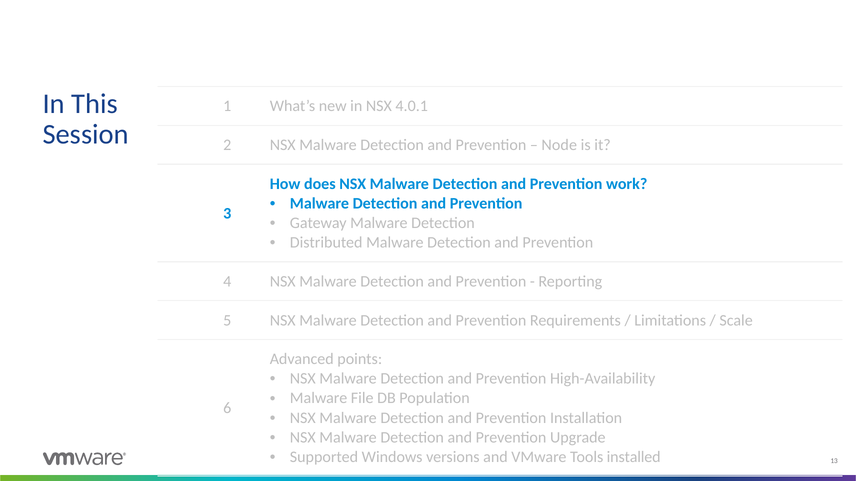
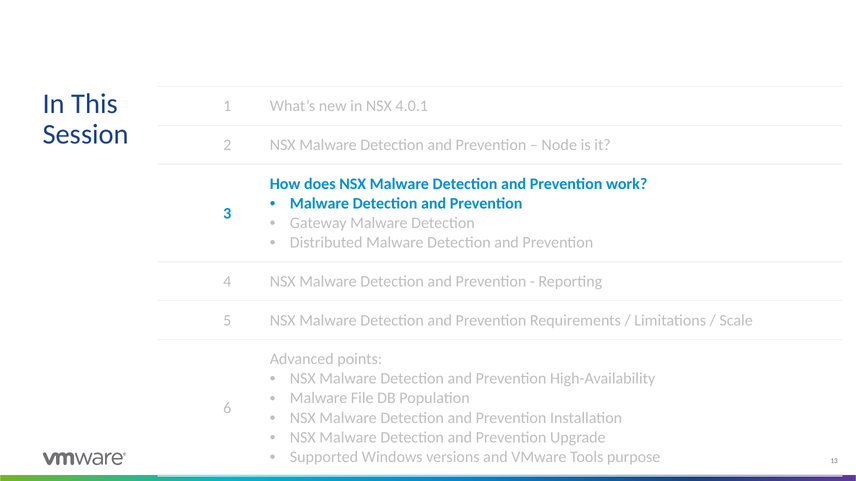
installed: installed -> purpose
